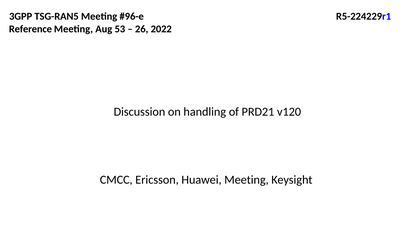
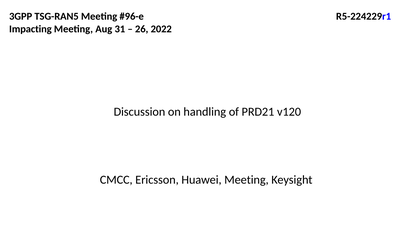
Reference: Reference -> Impacting
53: 53 -> 31
